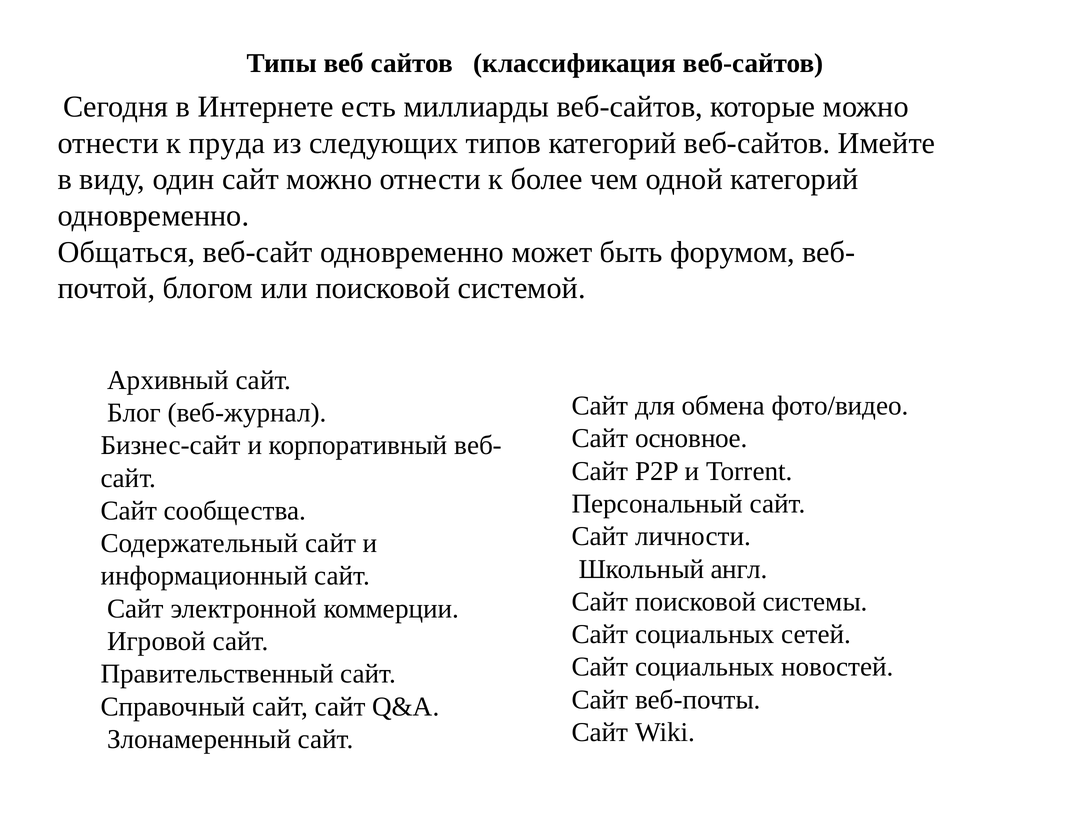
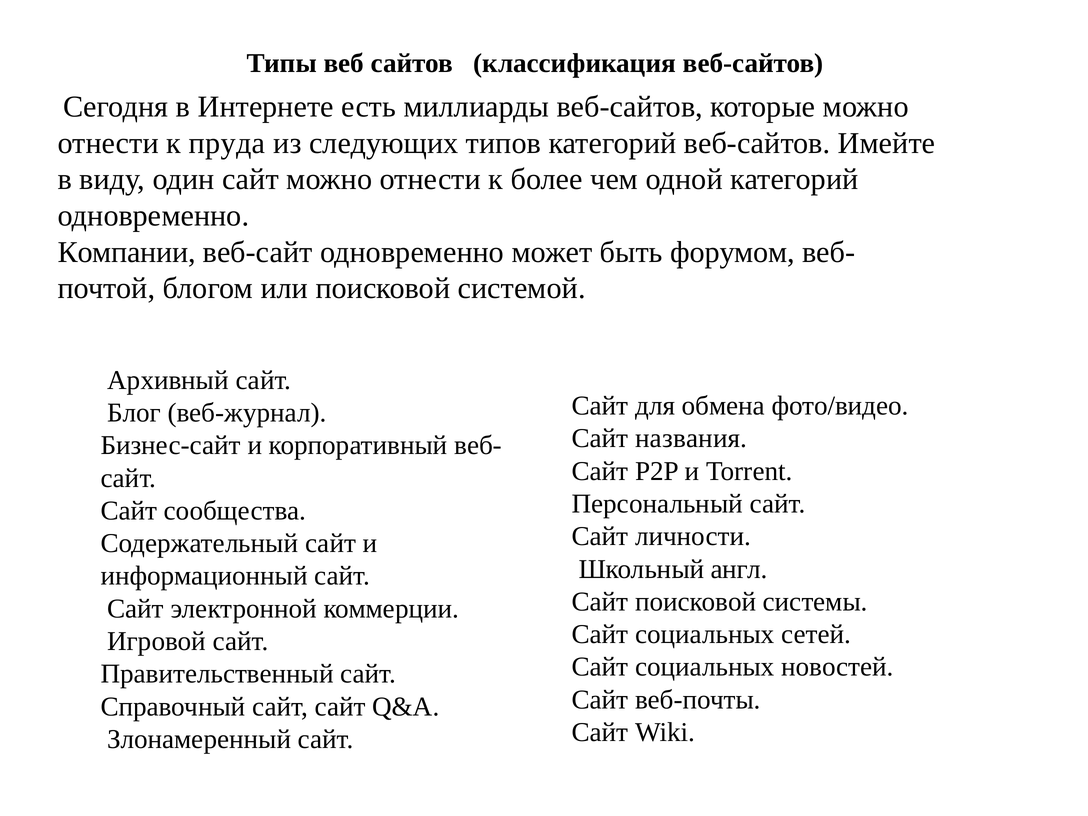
Общаться: Общаться -> Компании
основное: основное -> названия
